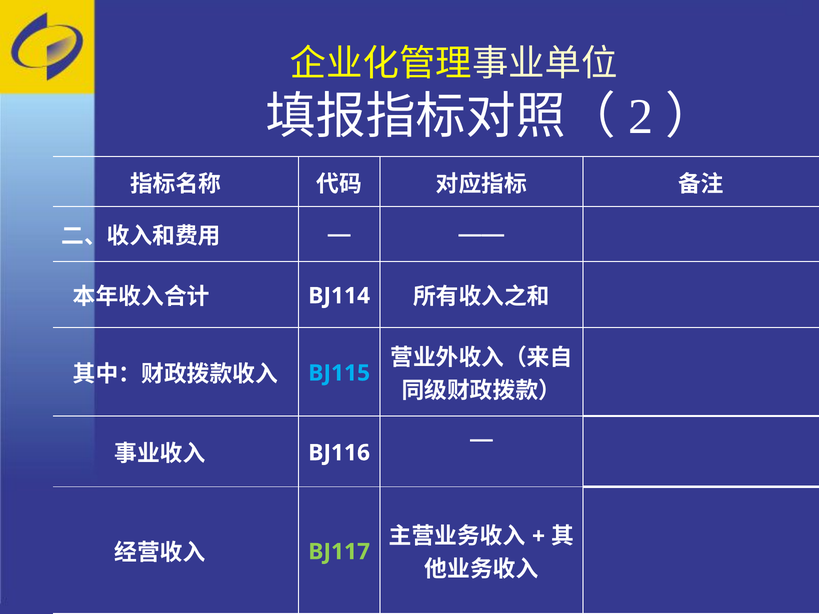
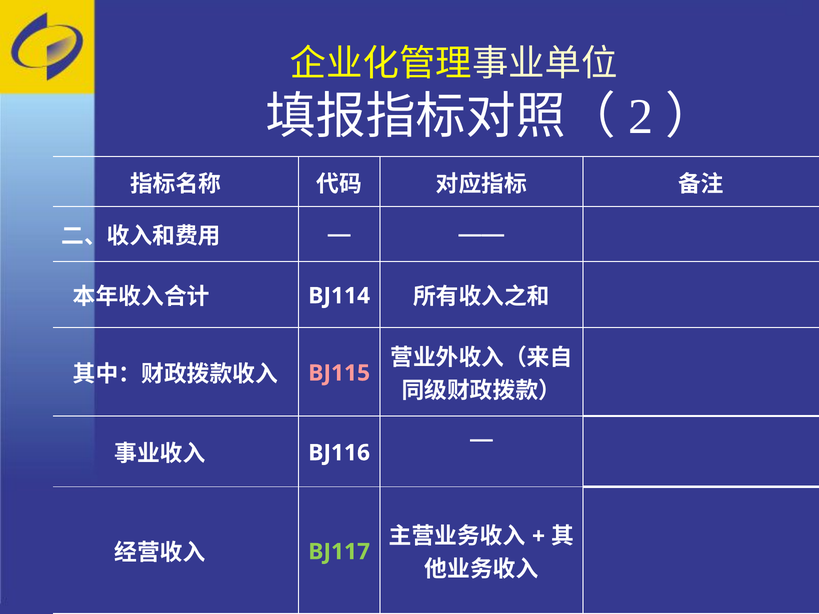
BJ115 colour: light blue -> pink
